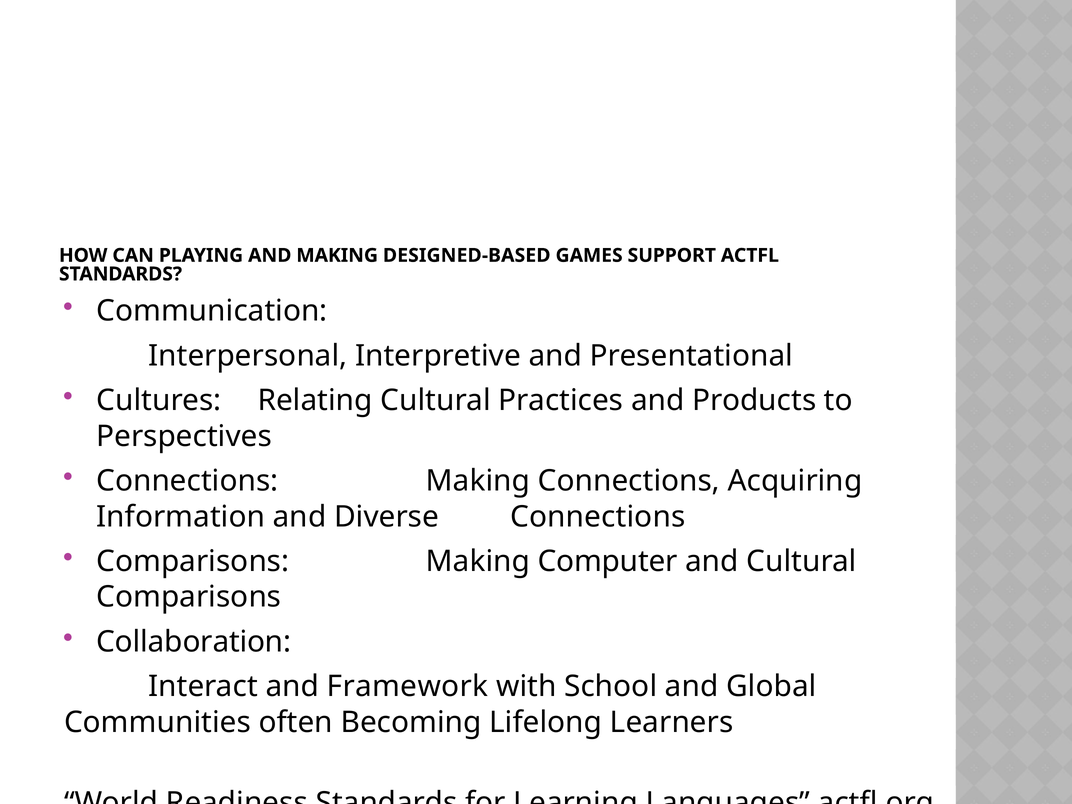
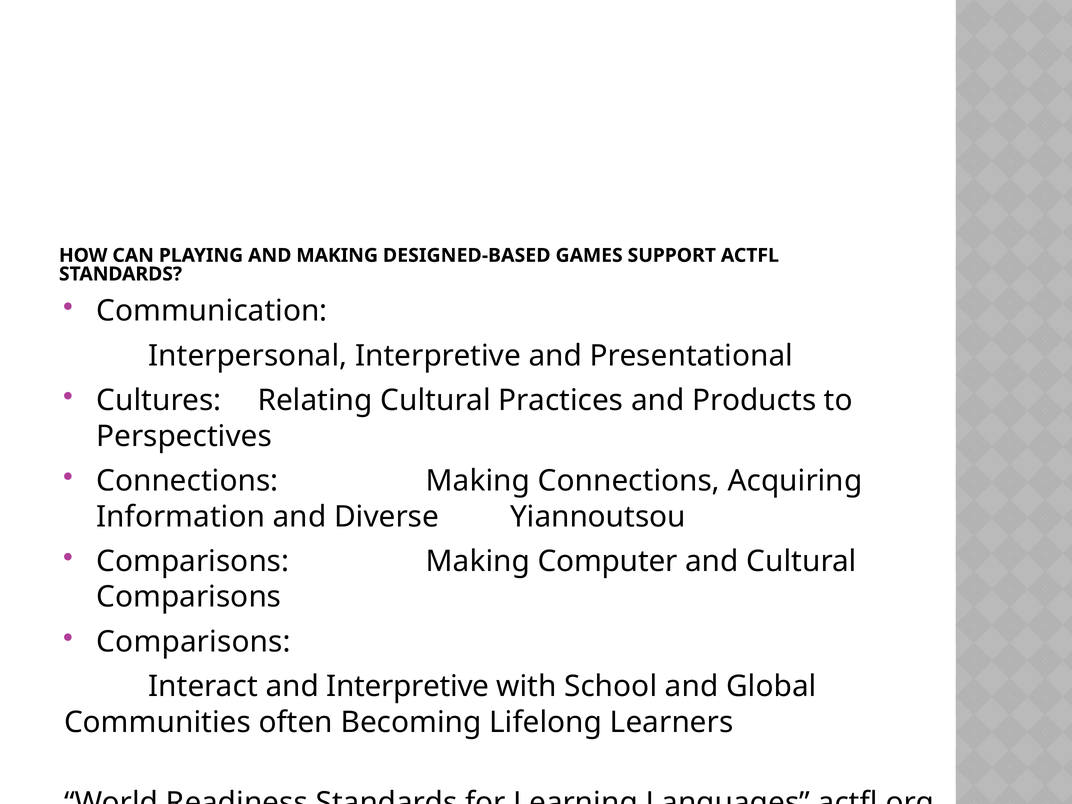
Diverse Connections: Connections -> Yiannoutsou
Collaboration at (194, 642): Collaboration -> Comparisons
and Framework: Framework -> Interpretive
